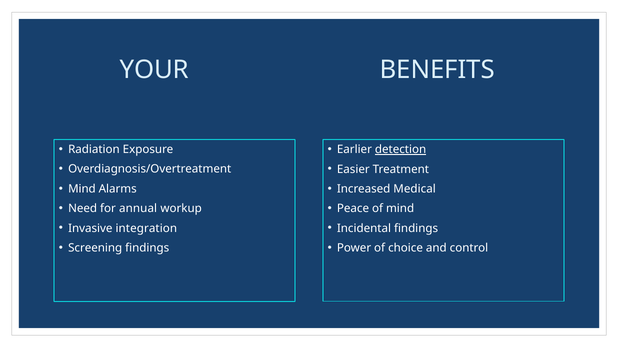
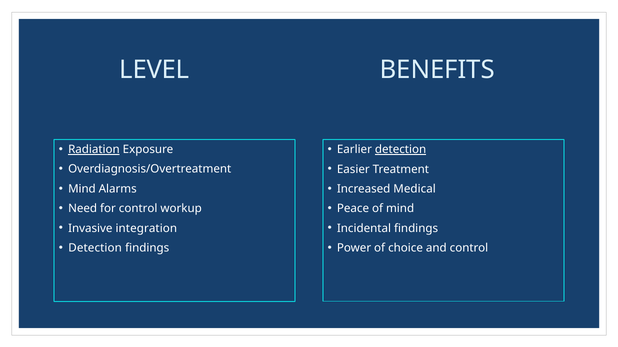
YOUR: YOUR -> LEVEL
Radiation underline: none -> present
for annual: annual -> control
Screening at (95, 248): Screening -> Detection
